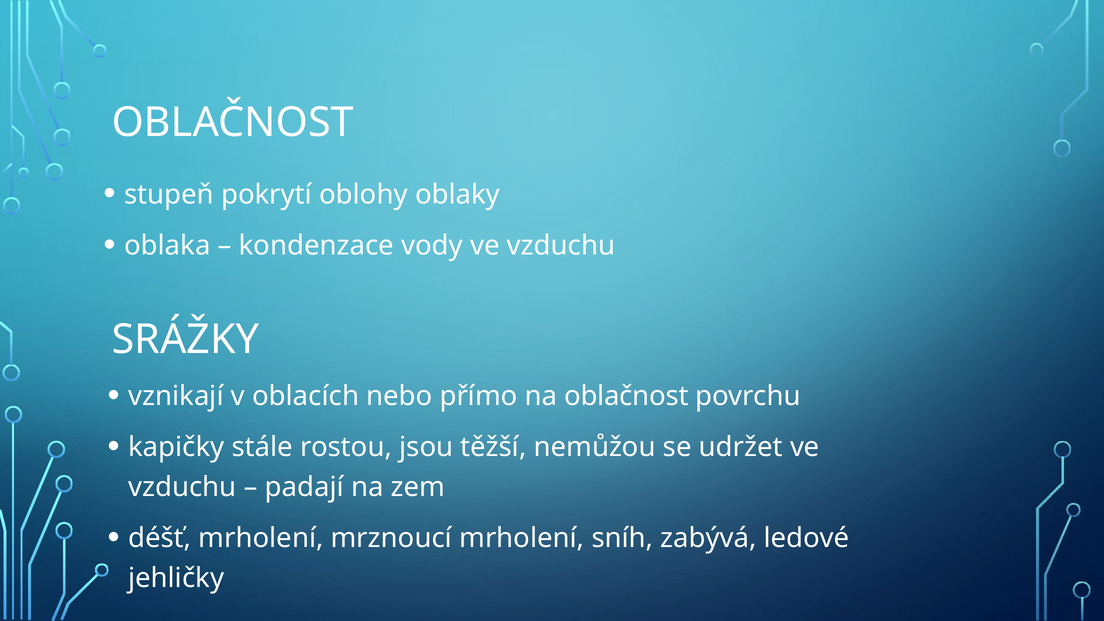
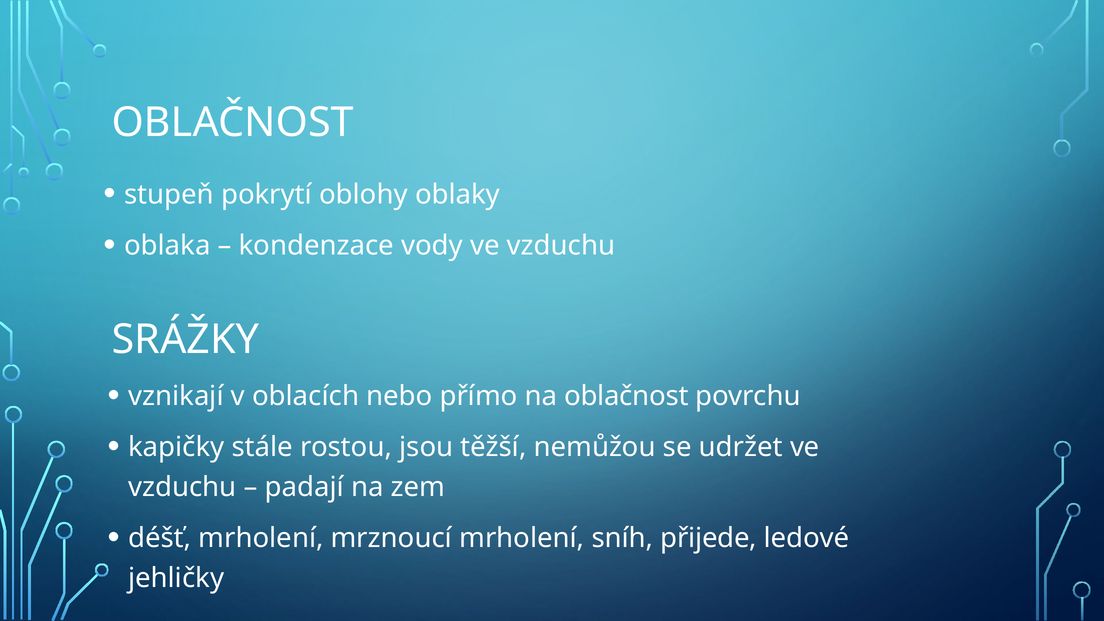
zabývá: zabývá -> přijede
